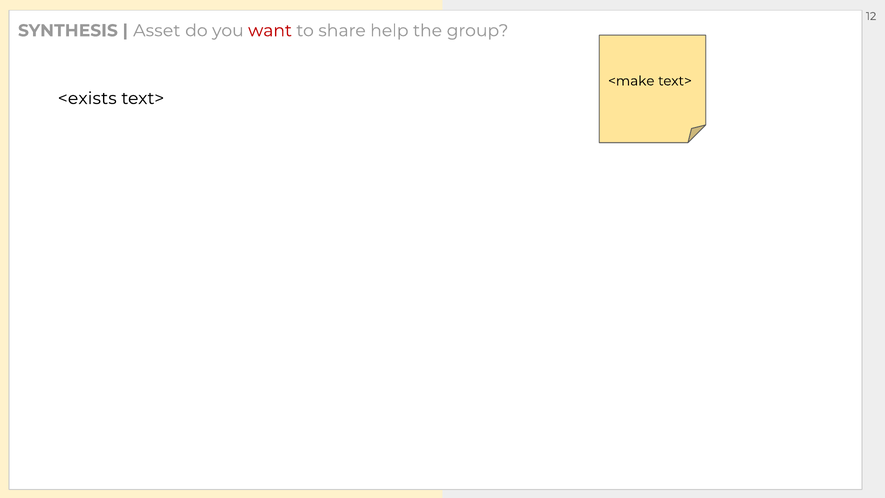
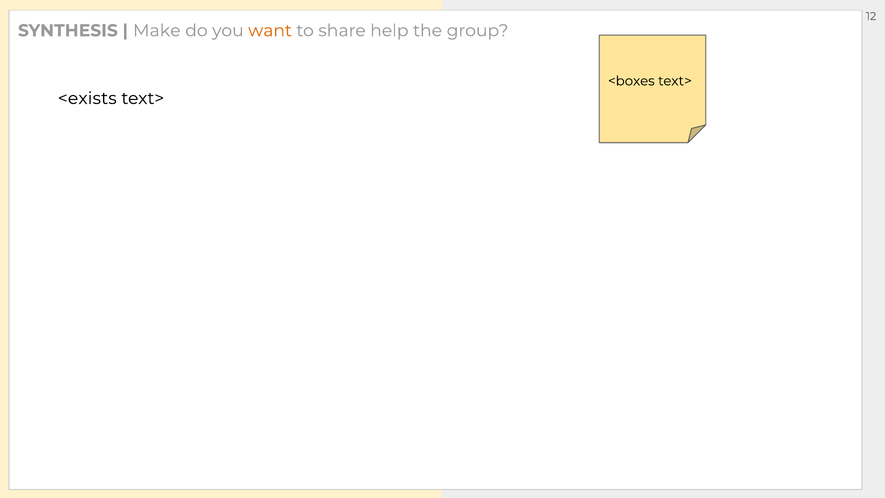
Asset: Asset -> Make
want colour: red -> orange
<make: <make -> <boxes
